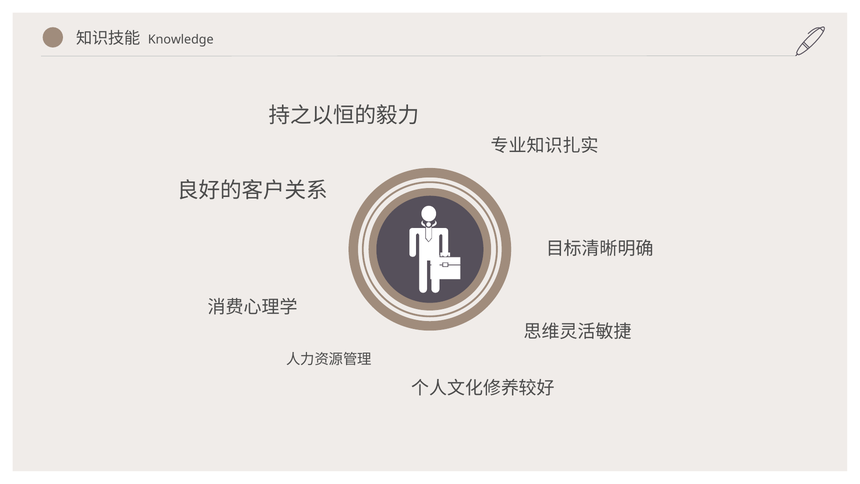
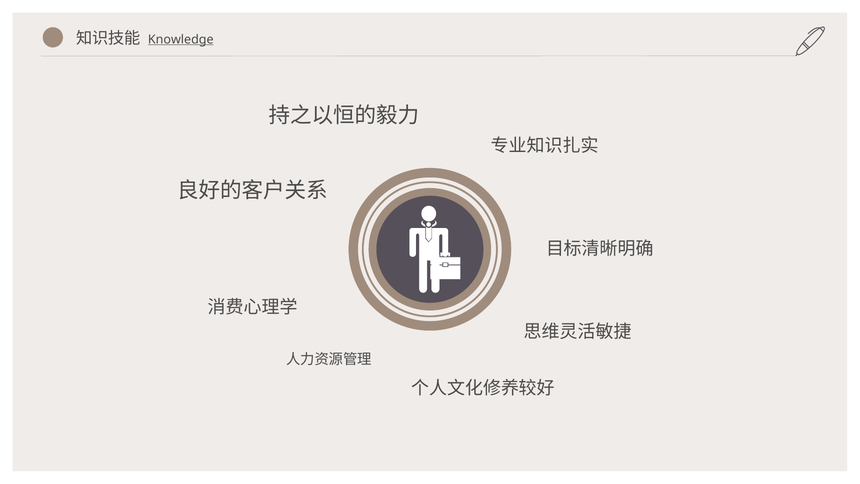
Knowledge underline: none -> present
